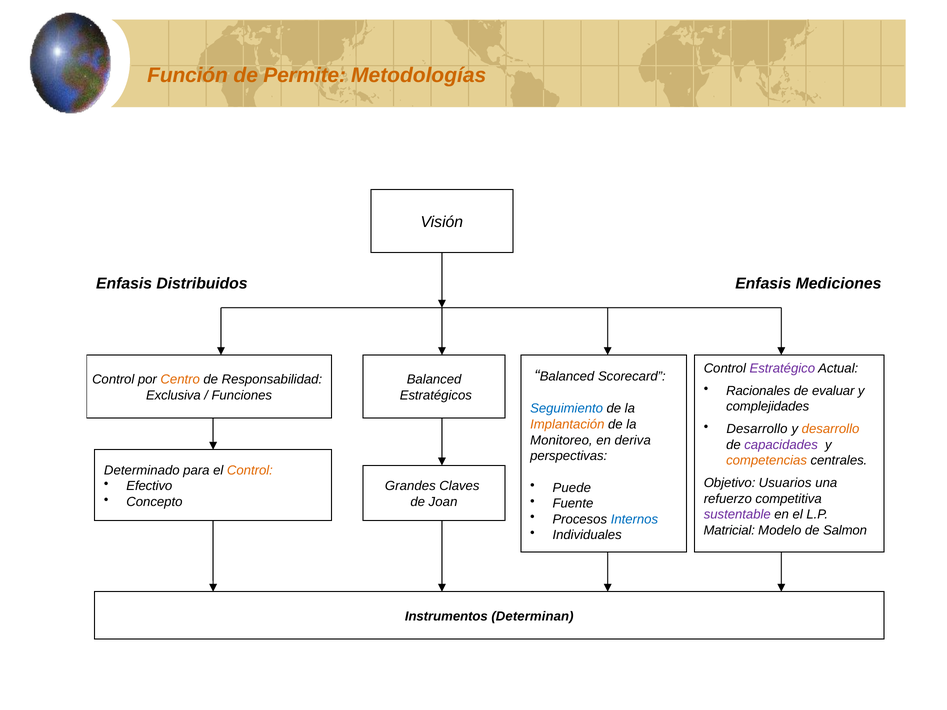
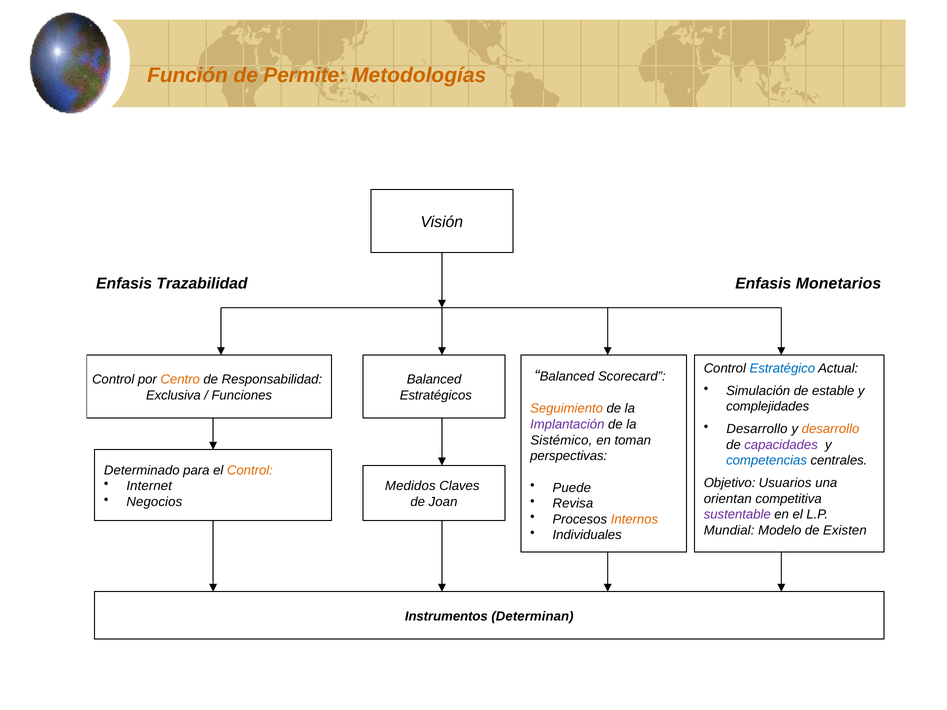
Distribuidos: Distribuidos -> Trazabilidad
Mediciones: Mediciones -> Monetarios
Estratégico colour: purple -> blue
Racionales: Racionales -> Simulación
evaluar: evaluar -> estable
Seguimiento colour: blue -> orange
Implantación colour: orange -> purple
Monitoreo: Monitoreo -> Sistémico
deriva: deriva -> toman
competencias colour: orange -> blue
Efectivo: Efectivo -> Internet
Grandes: Grandes -> Medidos
refuerzo: refuerzo -> orientan
Concepto: Concepto -> Negocios
Fuente: Fuente -> Revisa
Internos colour: blue -> orange
Matricial: Matricial -> Mundial
Salmon: Salmon -> Existen
